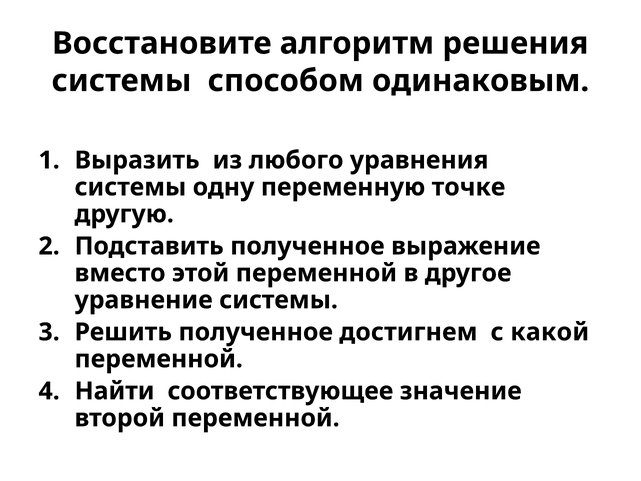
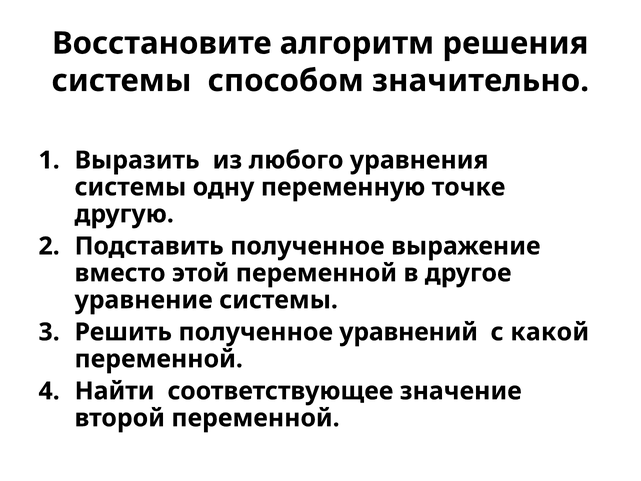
одинаковым: одинаковым -> значительно
достигнем: достигнем -> уравнений
